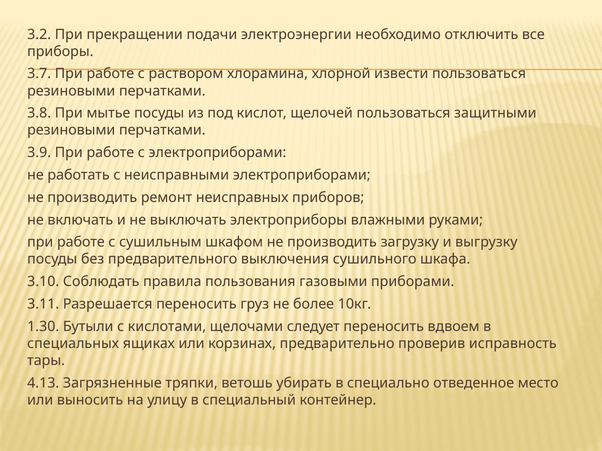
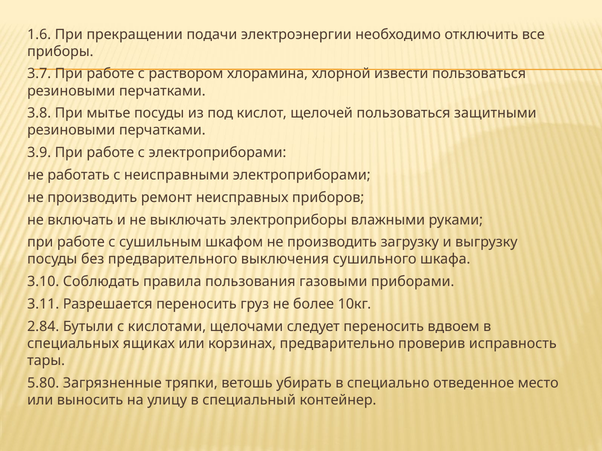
3.2: 3.2 -> 1.6
1.30: 1.30 -> 2.84
4.13: 4.13 -> 5.80
